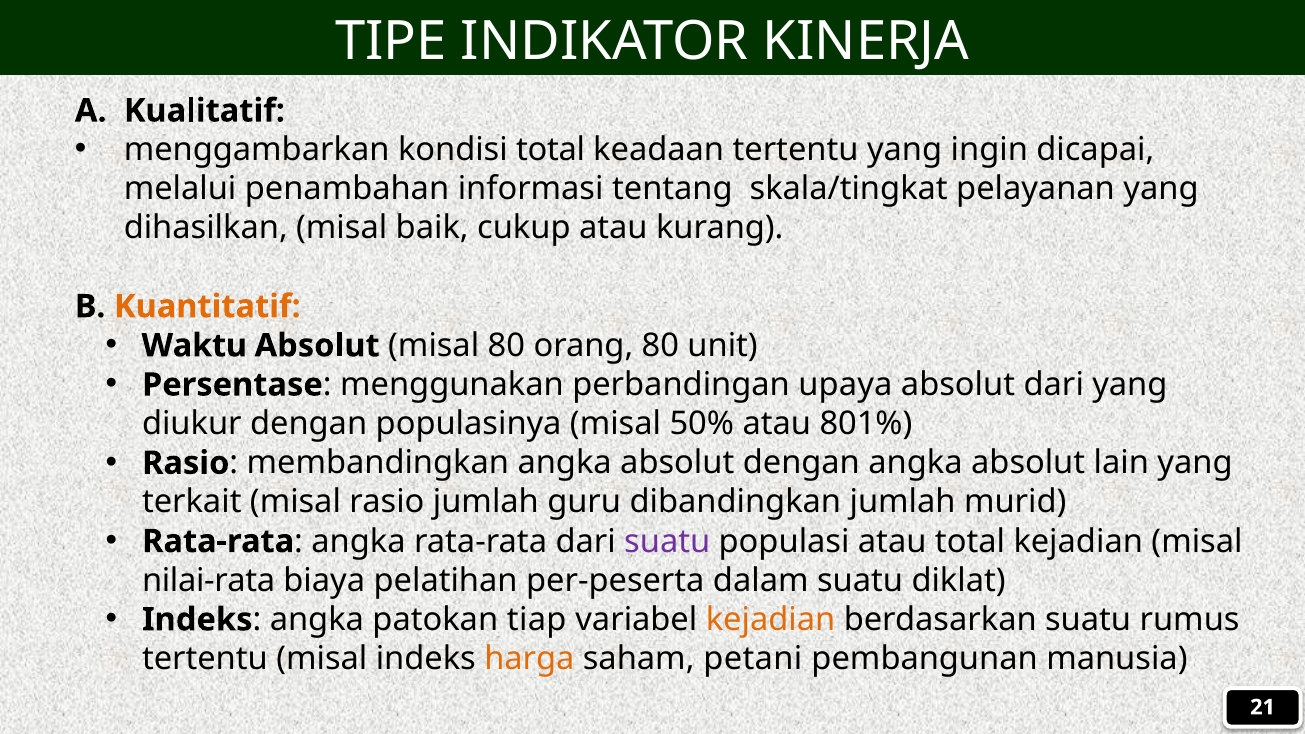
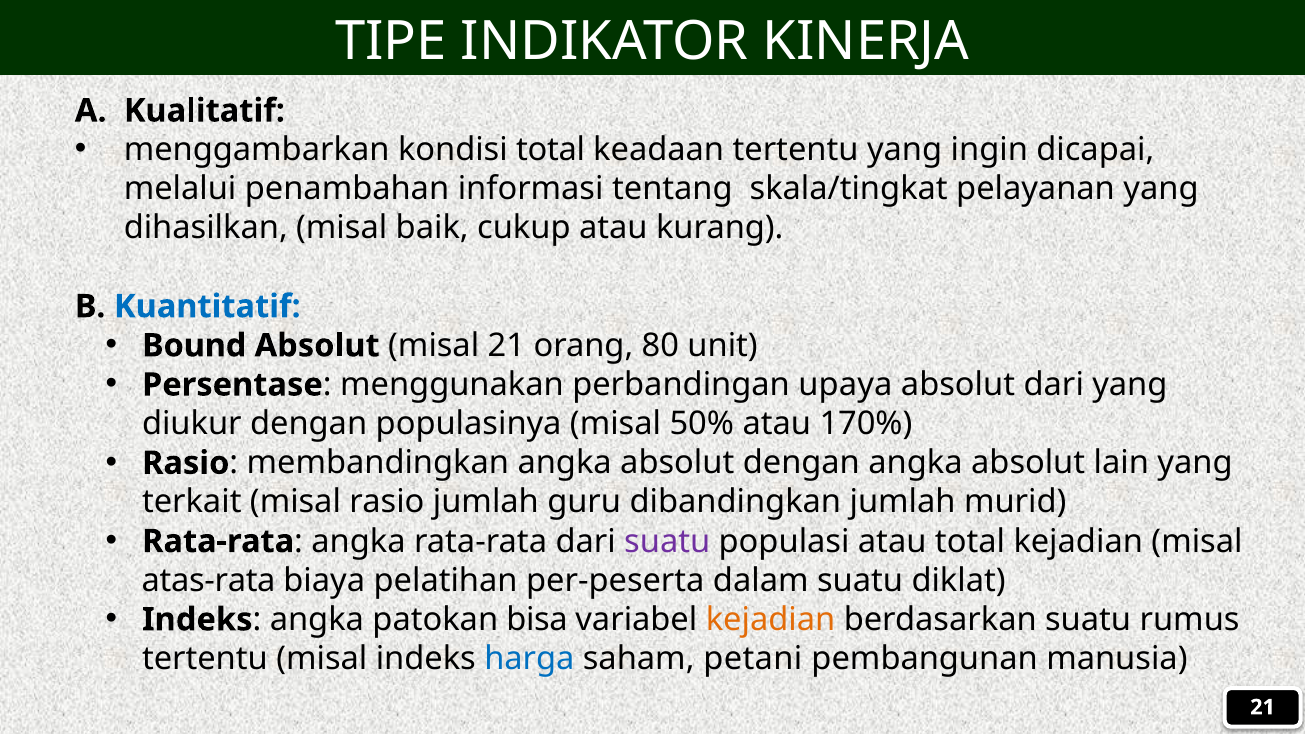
Kuantitatif colour: orange -> blue
Waktu: Waktu -> Bound
misal 80: 80 -> 21
801%: 801% -> 170%
nilai-rata: nilai-rata -> atas-rata
tiap: tiap -> bisa
harga colour: orange -> blue
